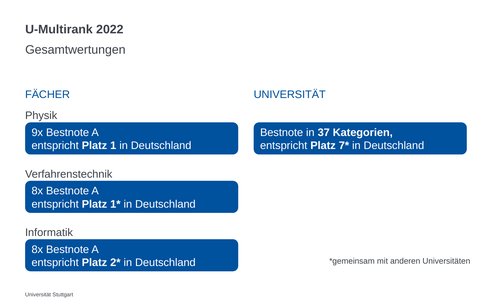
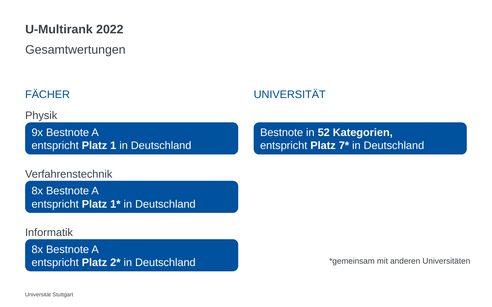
37: 37 -> 52
